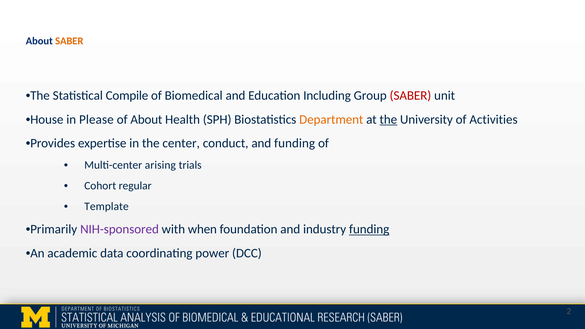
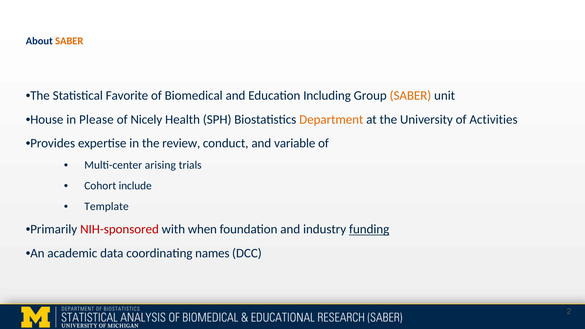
Compile: Compile -> Favorite
SABER at (410, 96) colour: red -> orange
of About: About -> Nicely
the at (388, 119) underline: present -> none
center: center -> review
and funding: funding -> variable
regular: regular -> include
NIH-sponsored colour: purple -> red
power: power -> names
